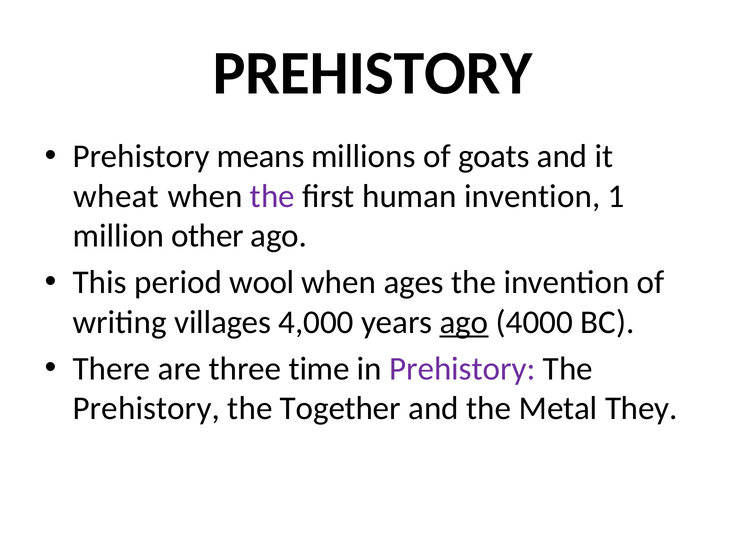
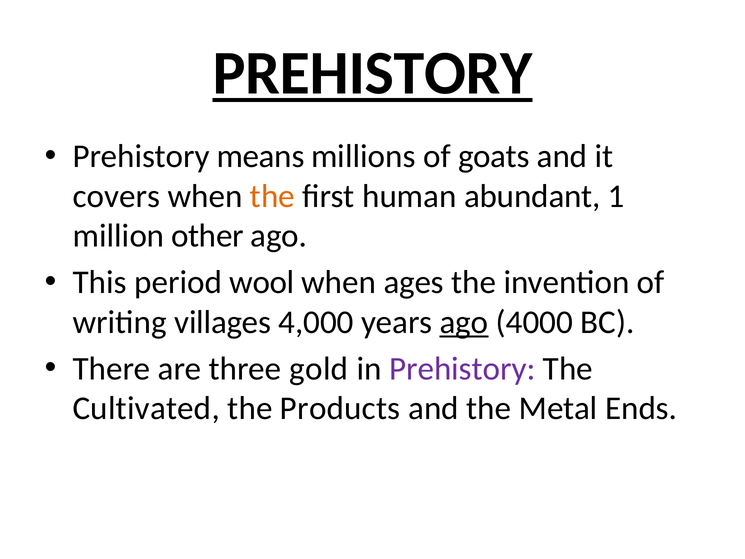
PREHISTORY at (373, 73) underline: none -> present
wheat: wheat -> covers
the at (272, 196) colour: purple -> orange
human invention: invention -> abundant
time: time -> gold
Prehistory at (146, 408): Prehistory -> Cultivated
Together: Together -> Products
They: They -> Ends
